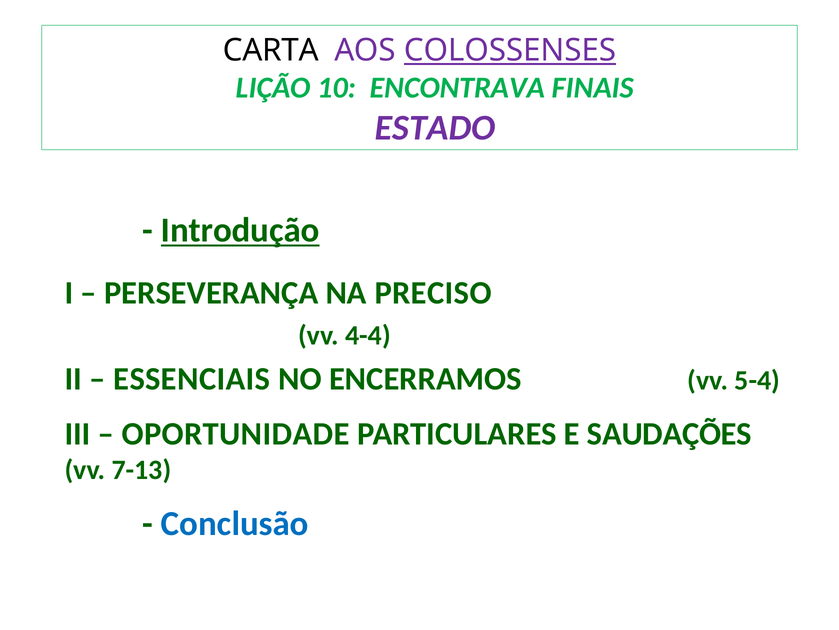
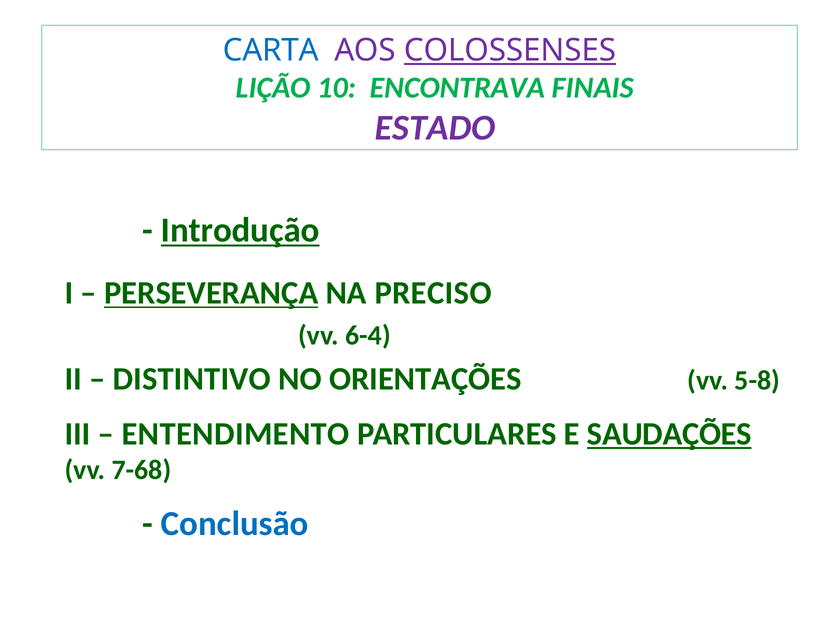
CARTA colour: black -> blue
PERSEVERANÇA underline: none -> present
4-4: 4-4 -> 6-4
ESSENCIAIS: ESSENCIAIS -> DISTINTIVO
ENCERRAMOS: ENCERRAMOS -> ORIENTAÇÕES
5-4: 5-4 -> 5-8
OPORTUNIDADE: OPORTUNIDADE -> ENTENDIMENTO
SAUDAÇÕES underline: none -> present
7-13: 7-13 -> 7-68
